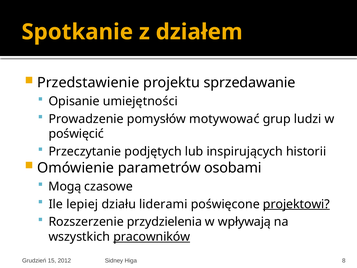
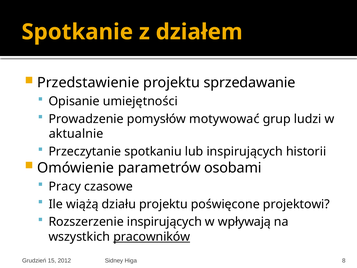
poświęcić: poświęcić -> aktualnie
podjętych: podjętych -> spotkaniu
Mogą: Mogą -> Pracy
lepiej: lepiej -> wiążą
działu liderami: liderami -> projektu
projektowi underline: present -> none
Rozszerzenie przydzielenia: przydzielenia -> inspirujących
